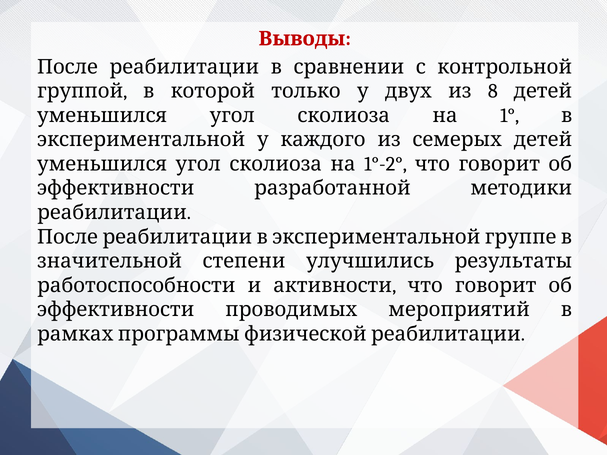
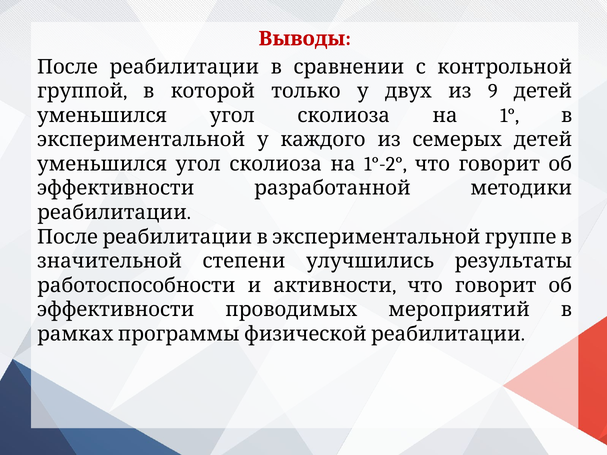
8: 8 -> 9
